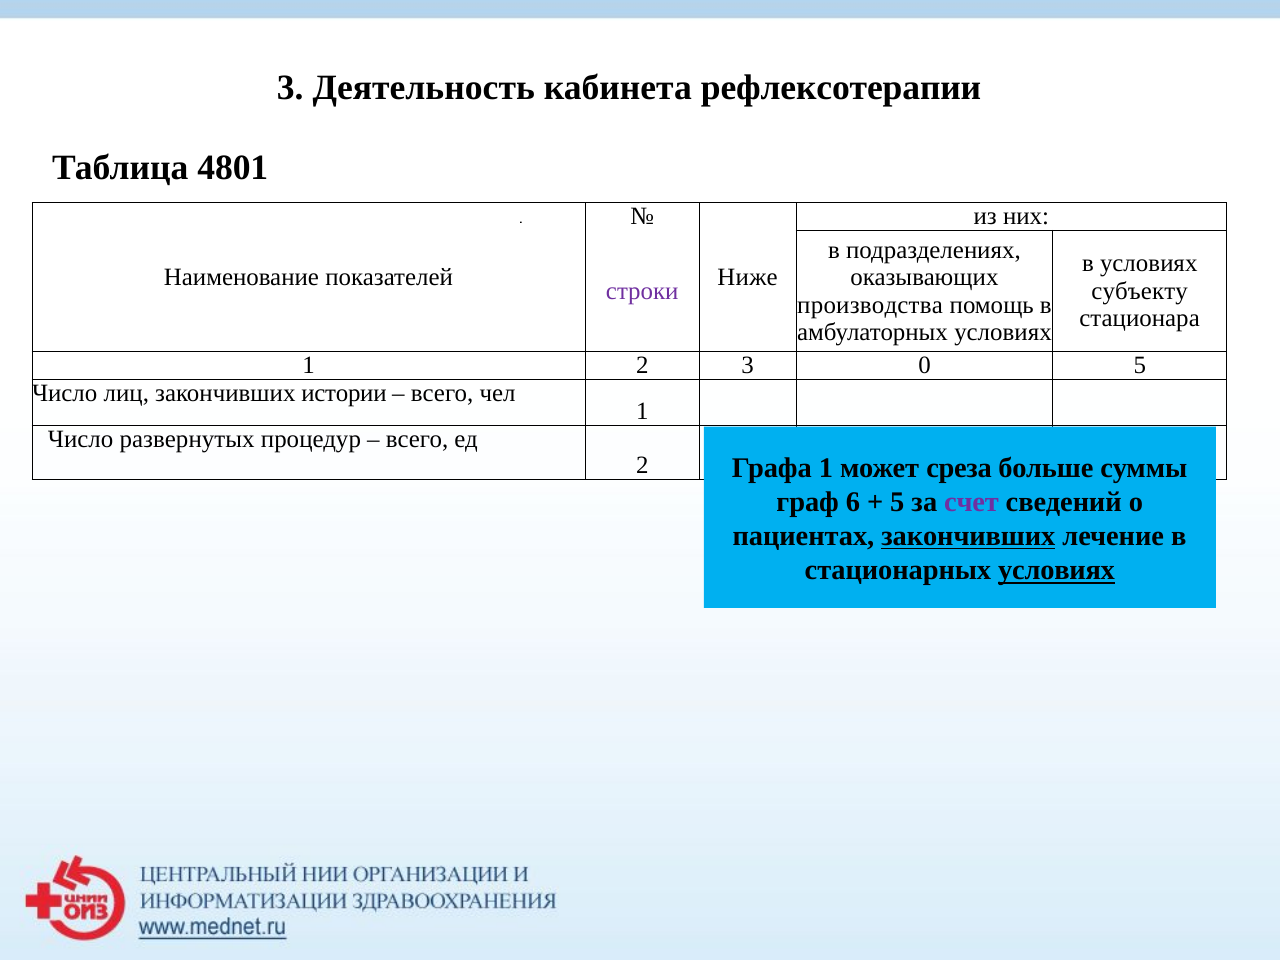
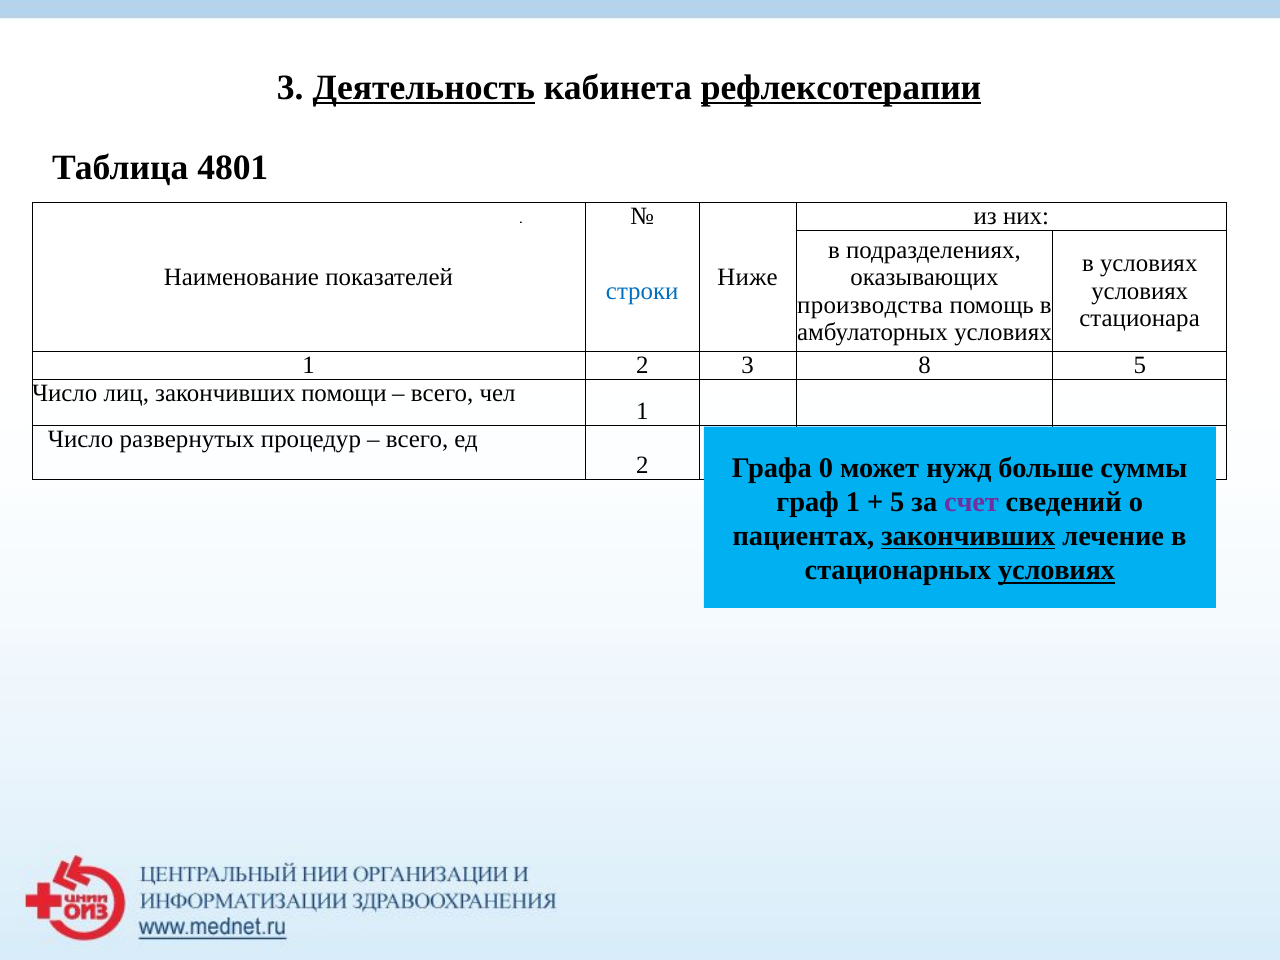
Деятельность underline: none -> present
рефлексотерапии underline: none -> present
строки colour: purple -> blue
субъекту at (1140, 291): субъекту -> условиях
0: 0 -> 8
истории: истории -> помощи
Графа 1: 1 -> 0
среза: среза -> нужд
граф 6: 6 -> 1
